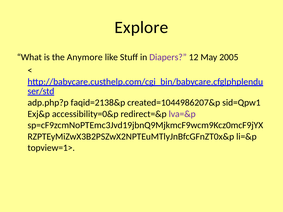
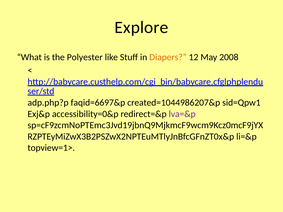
Anymore: Anymore -> Polyester
Diapers colour: purple -> orange
2005: 2005 -> 2008
faqid=2138&p: faqid=2138&p -> faqid=6697&p
